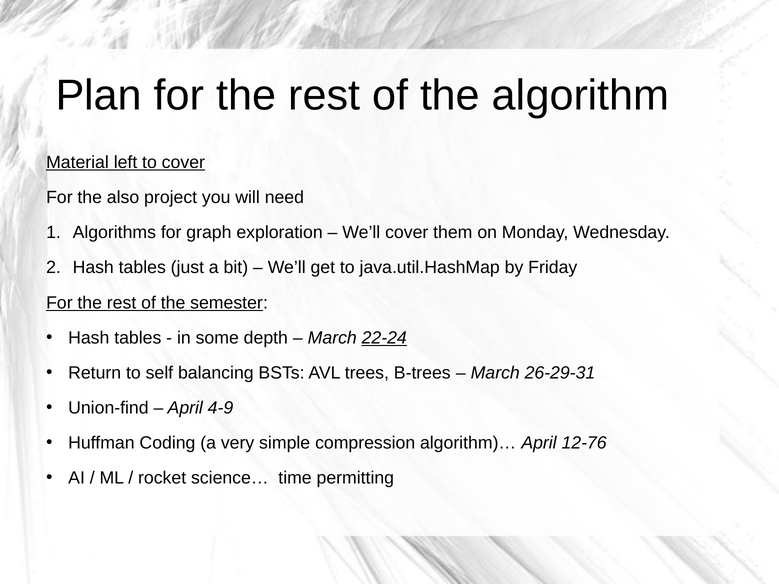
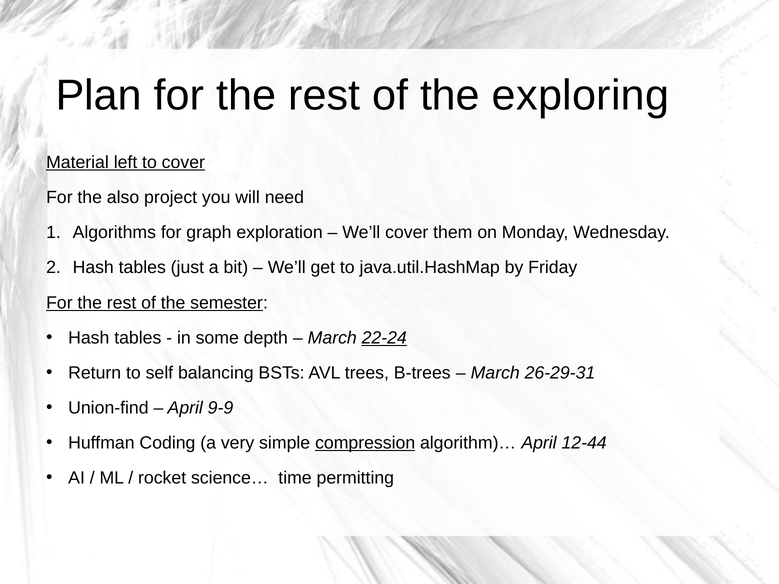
algorithm: algorithm -> exploring
4-9: 4-9 -> 9-9
compression underline: none -> present
12-76: 12-76 -> 12-44
